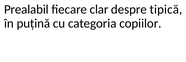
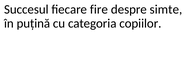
Prealabil: Prealabil -> Succesul
clar: clar -> fire
tipică: tipică -> simte
